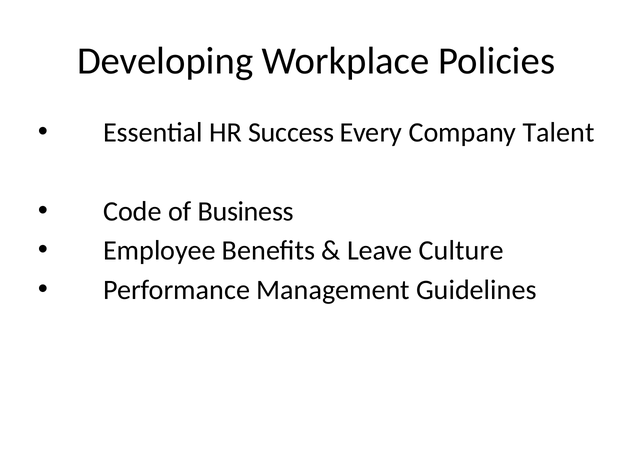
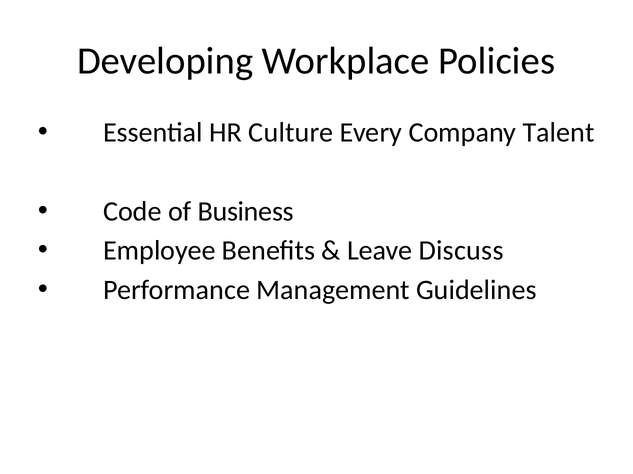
Success: Success -> Culture
Culture: Culture -> Discuss
